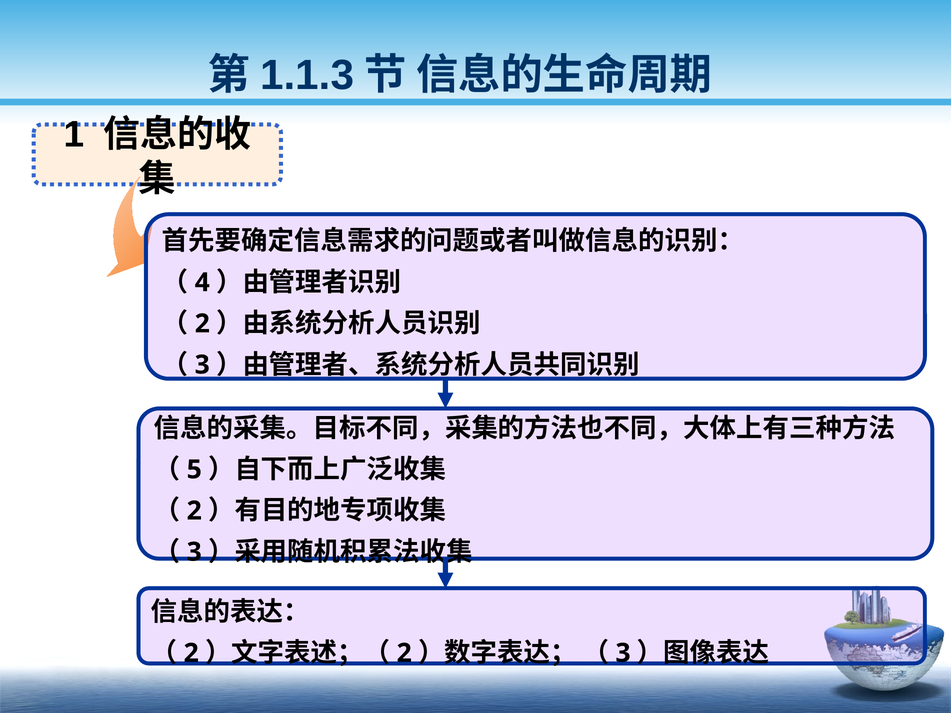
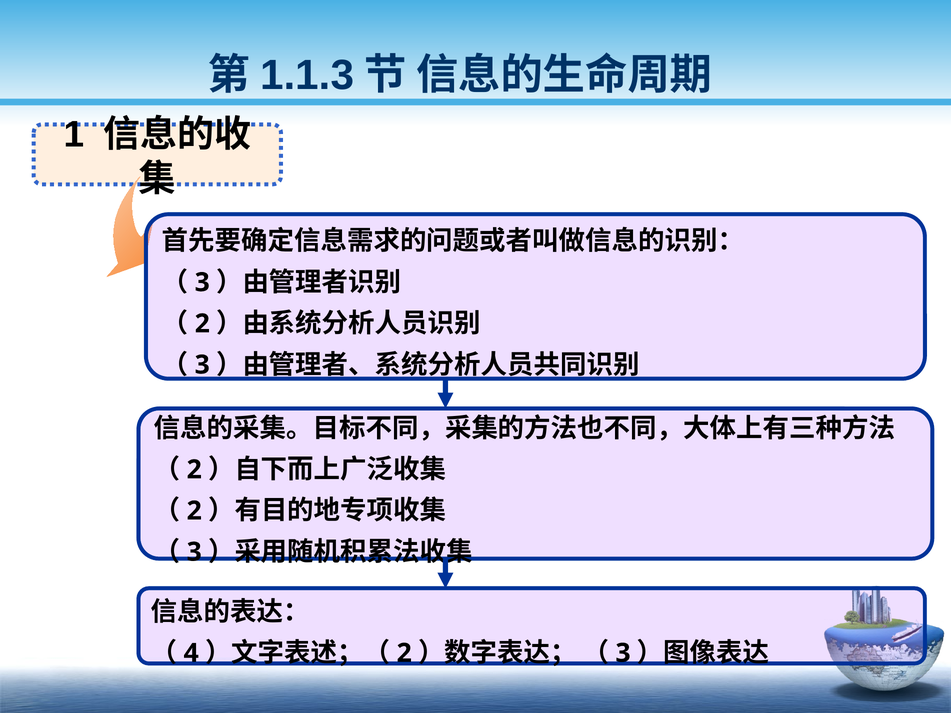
4 at (202, 283): 4 -> 3
5 at (194, 470): 5 -> 2
2 at (191, 653): 2 -> 4
